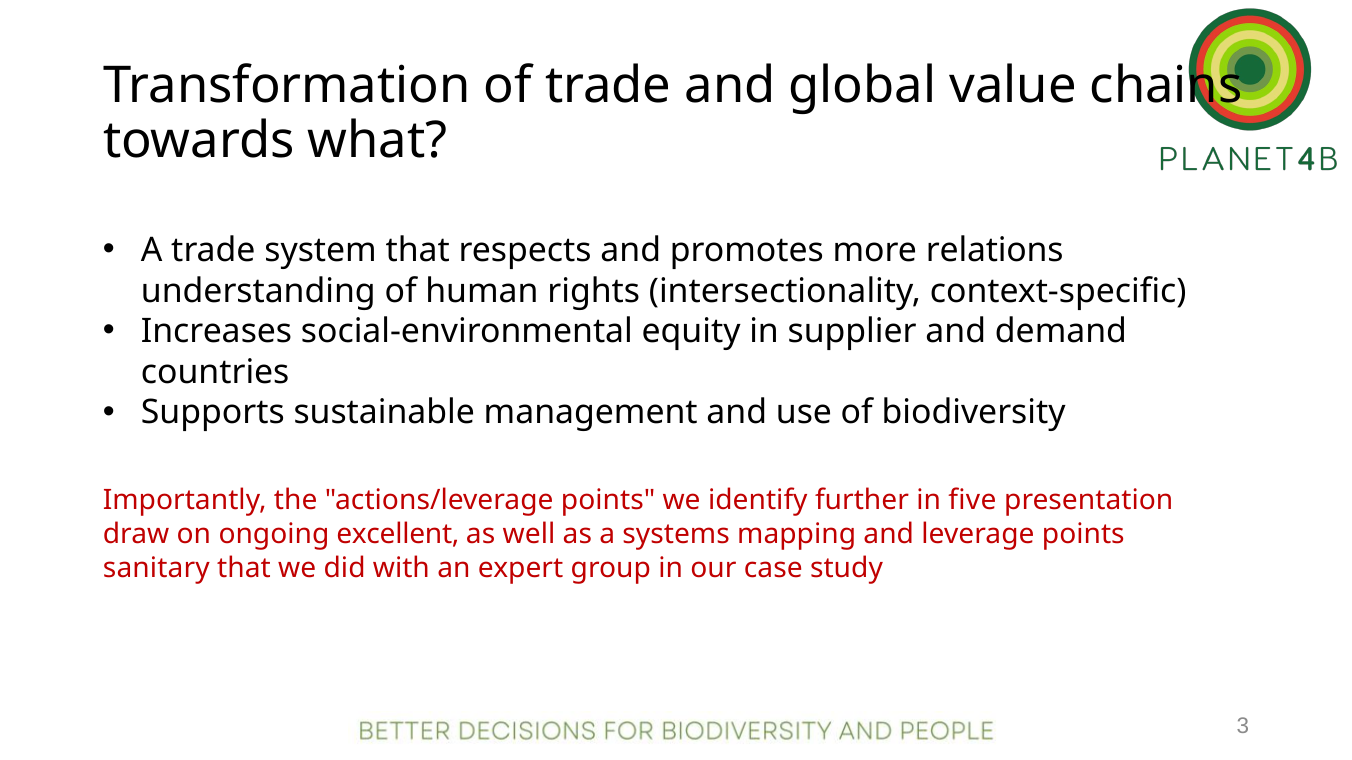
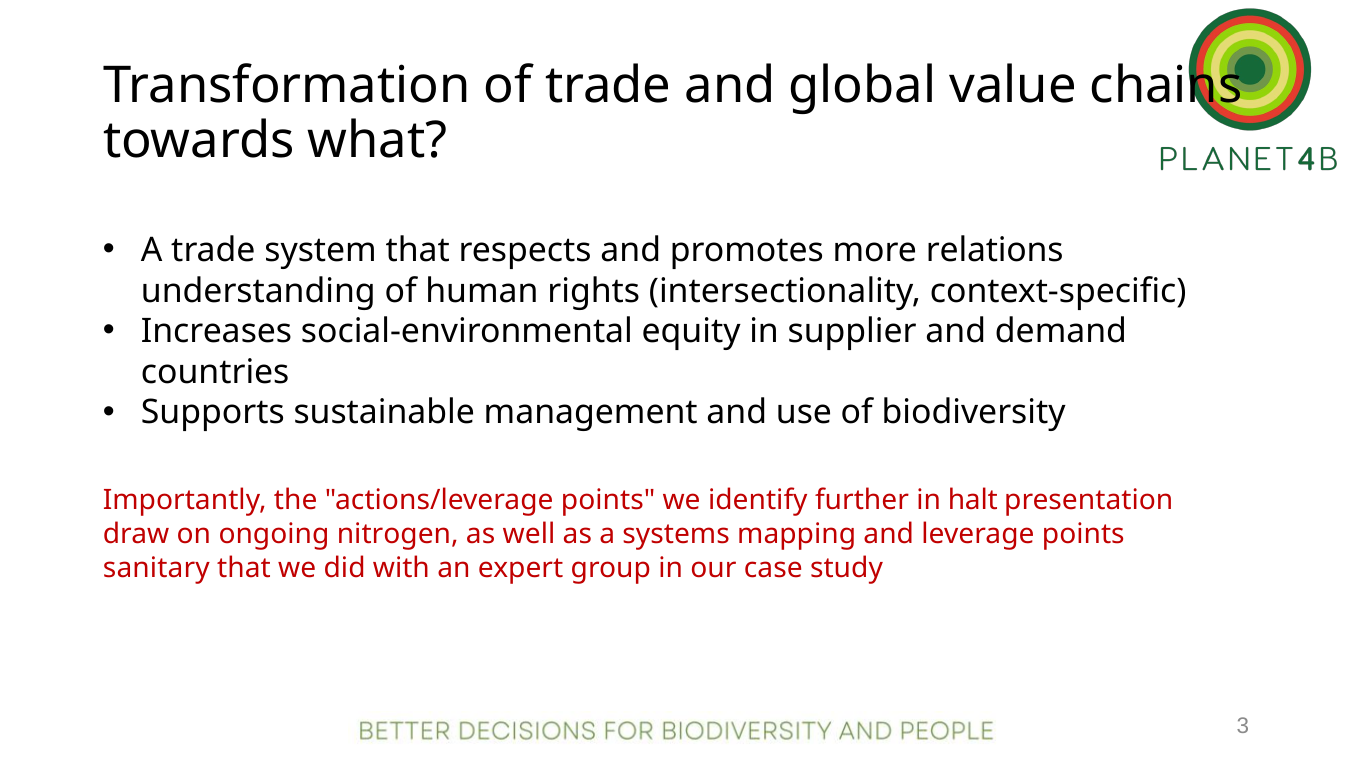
five: five -> halt
excellent: excellent -> nitrogen
